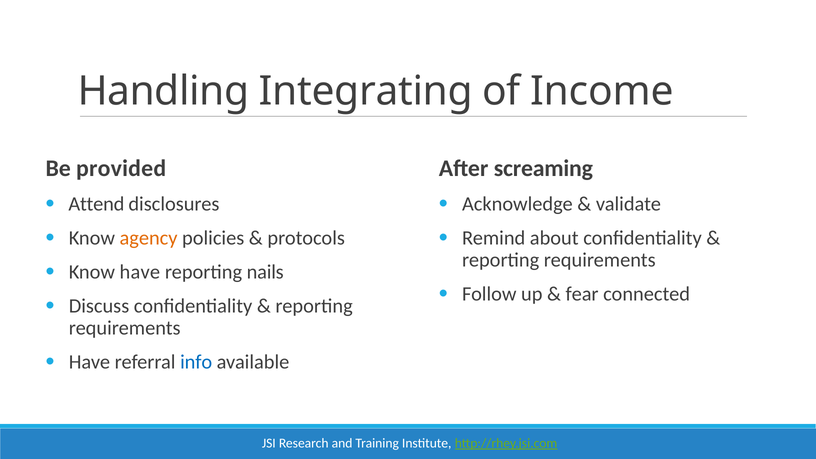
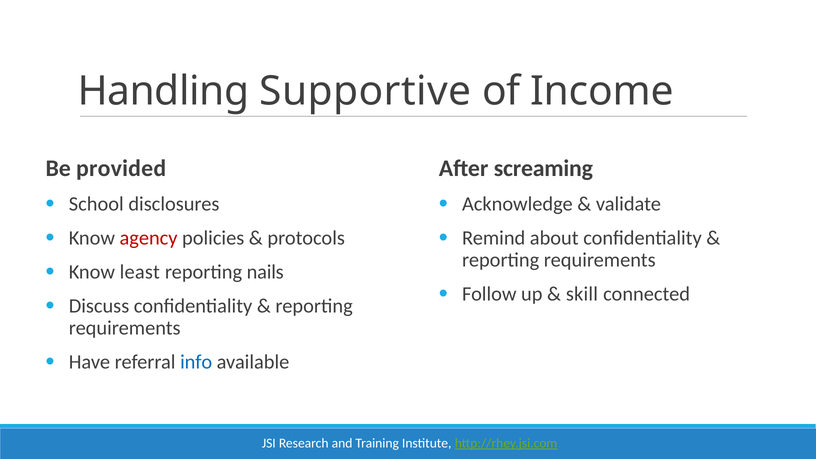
Integrating: Integrating -> Supportive
Attend: Attend -> School
agency colour: orange -> red
Know have: have -> least
fear: fear -> skill
